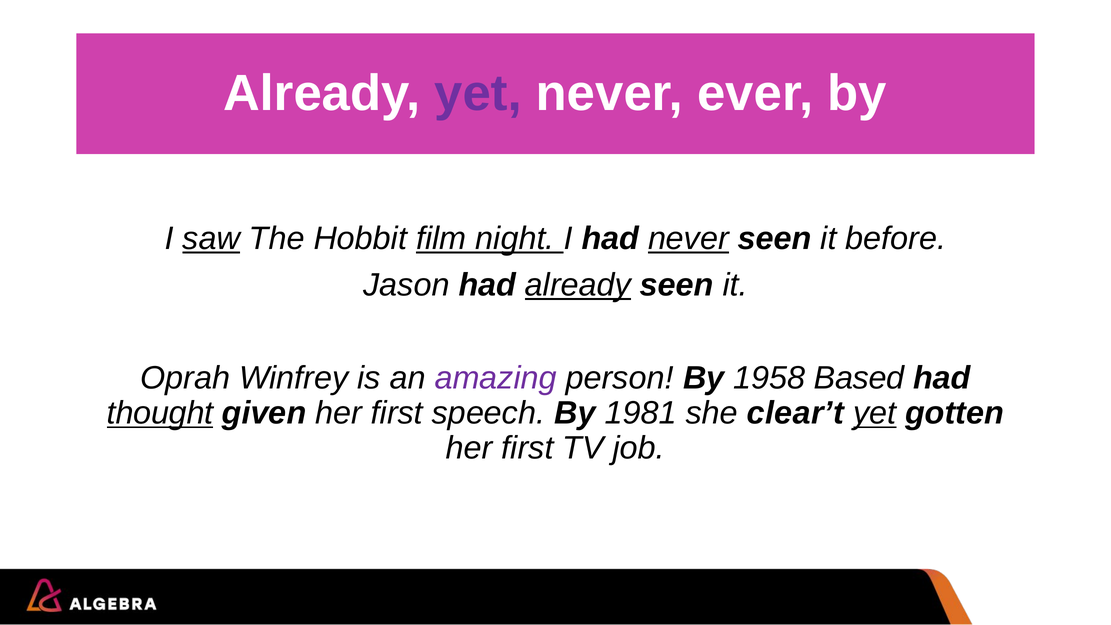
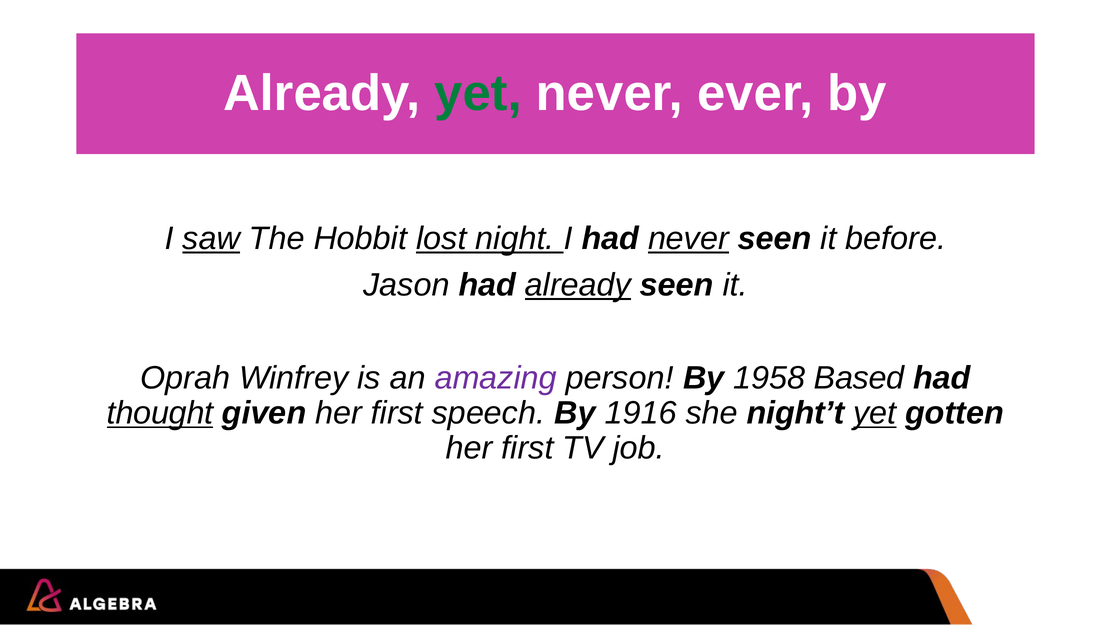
yet at (478, 93) colour: purple -> green
film: film -> lost
1981: 1981 -> 1916
clear’t: clear’t -> night’t
